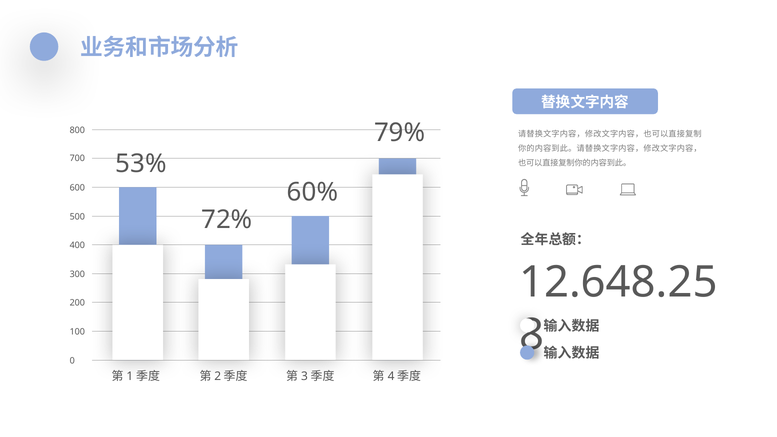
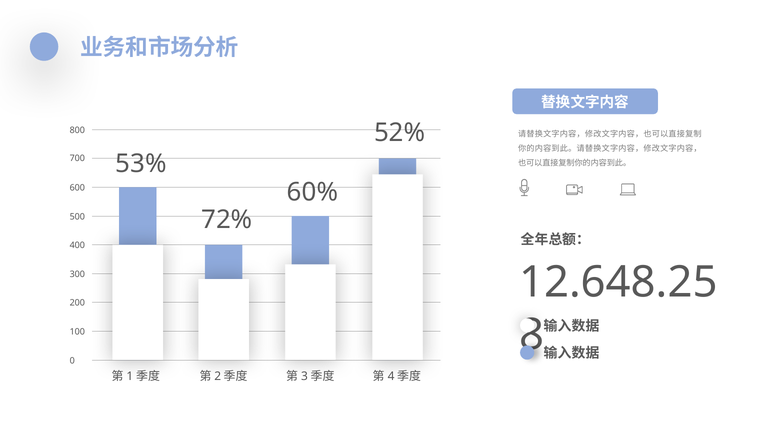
79%: 79% -> 52%
